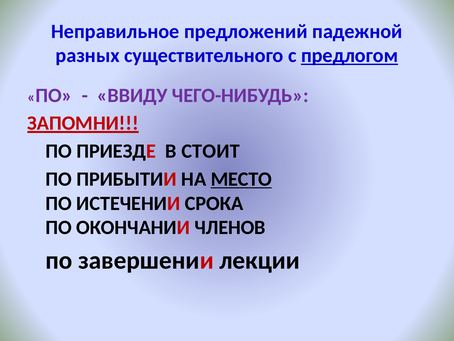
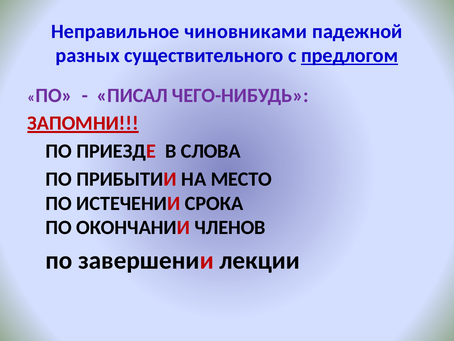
предложений: предложений -> чиновниками
ВВИДУ: ВВИДУ -> ПИСАЛ
СТОИТ: СТОИТ -> СЛОВА
МЕСТО underline: present -> none
